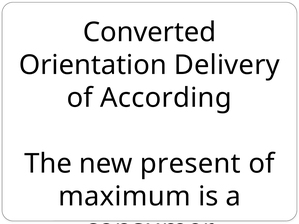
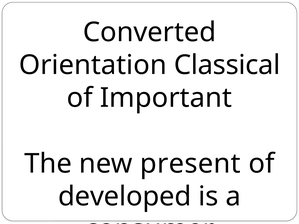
Delivery: Delivery -> Classical
According: According -> Important
maximum: maximum -> developed
